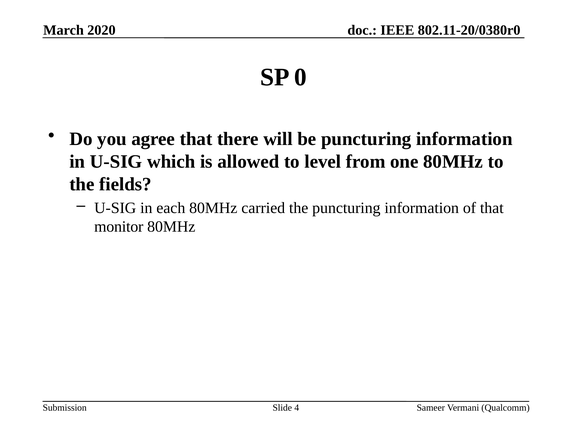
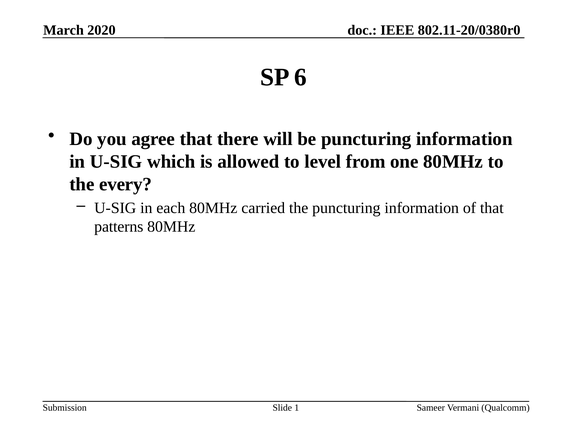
0: 0 -> 6
fields: fields -> every
monitor: monitor -> patterns
4: 4 -> 1
